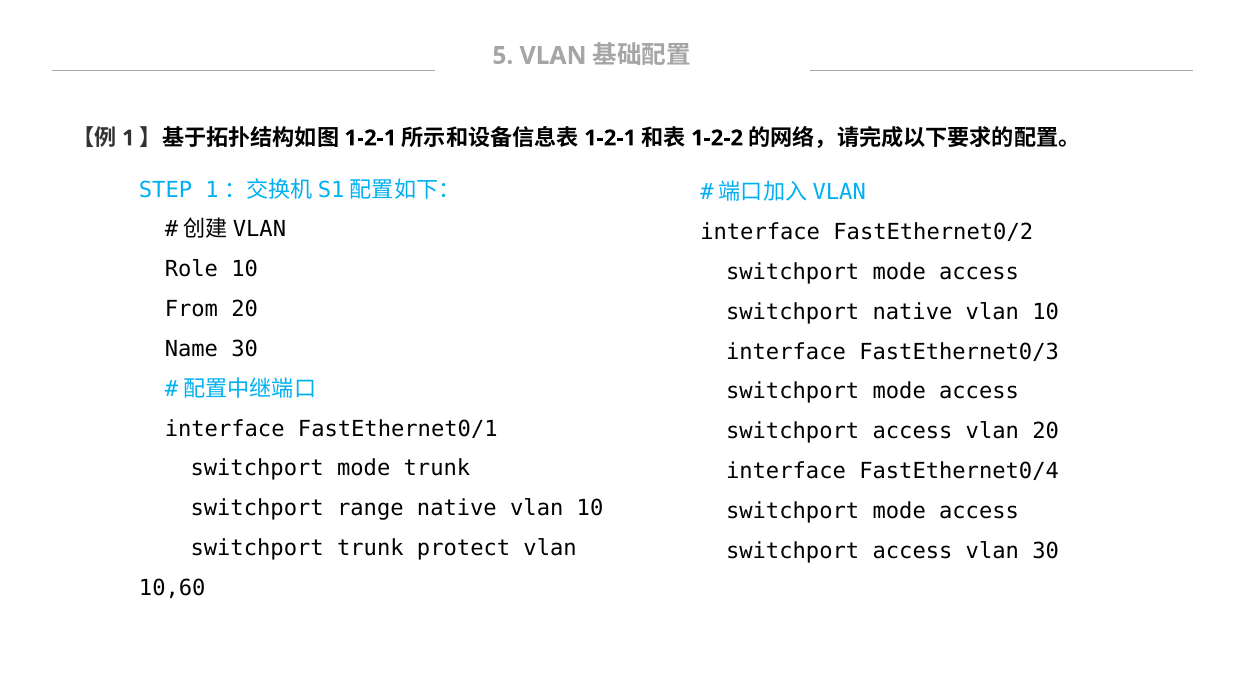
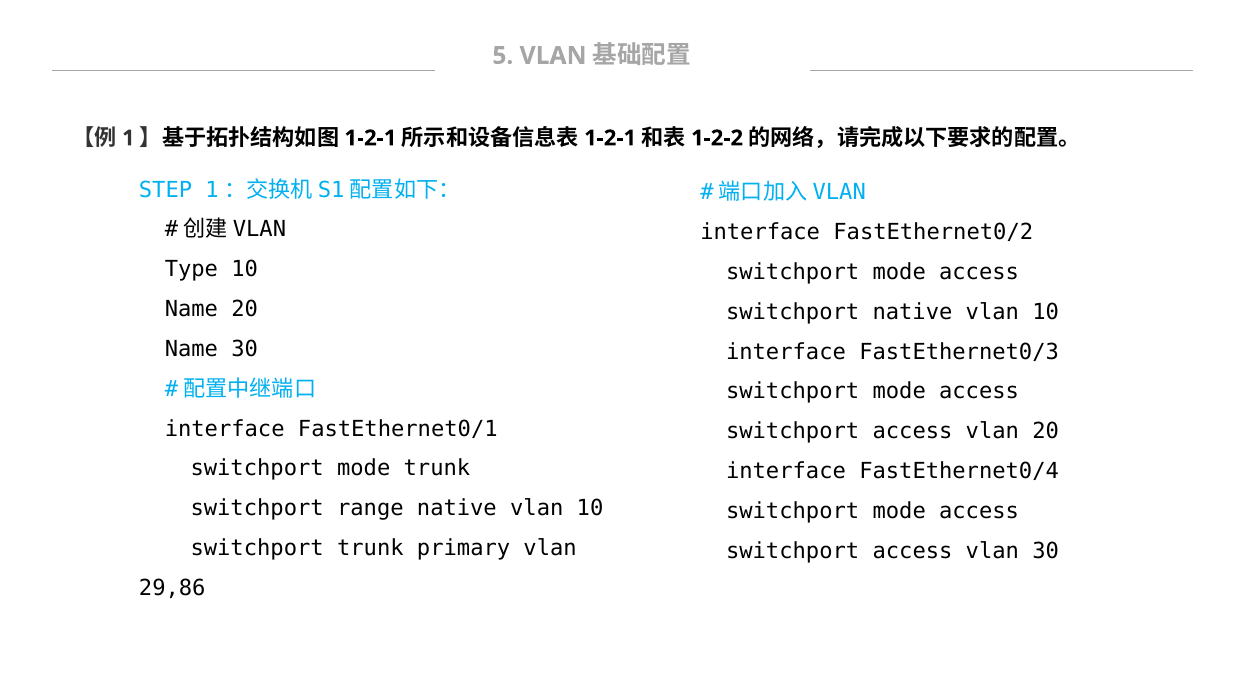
Role: Role -> Type
From at (191, 309): From -> Name
protect: protect -> primary
10,60: 10,60 -> 29,86
